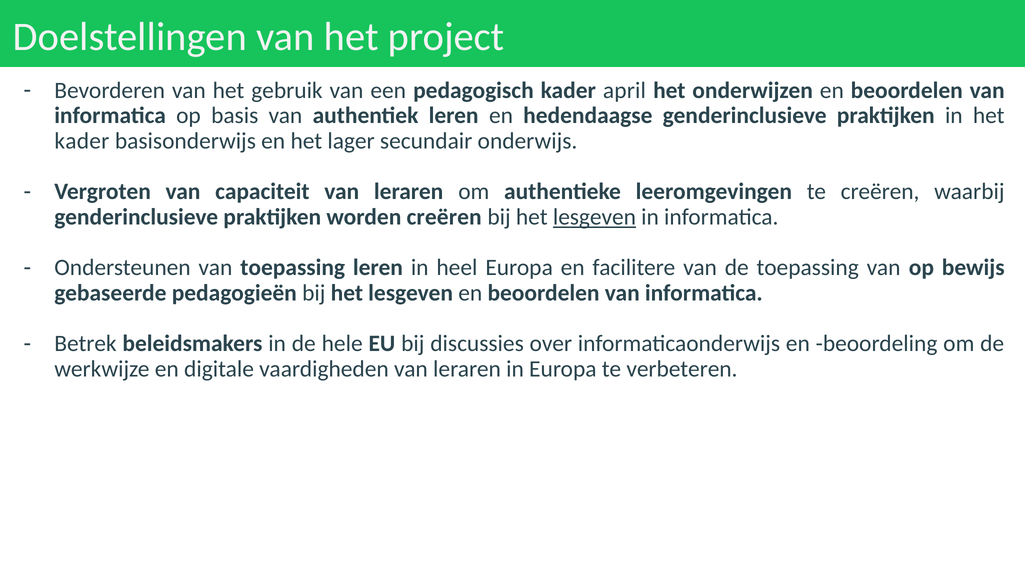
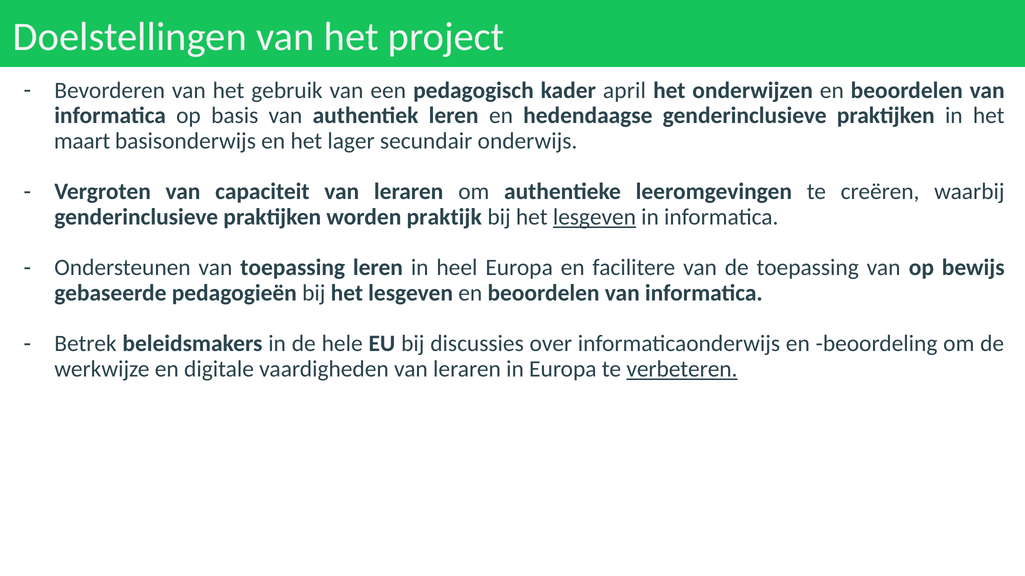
kader at (82, 141): kader -> maart
worden creëren: creëren -> praktijk
verbeteren underline: none -> present
